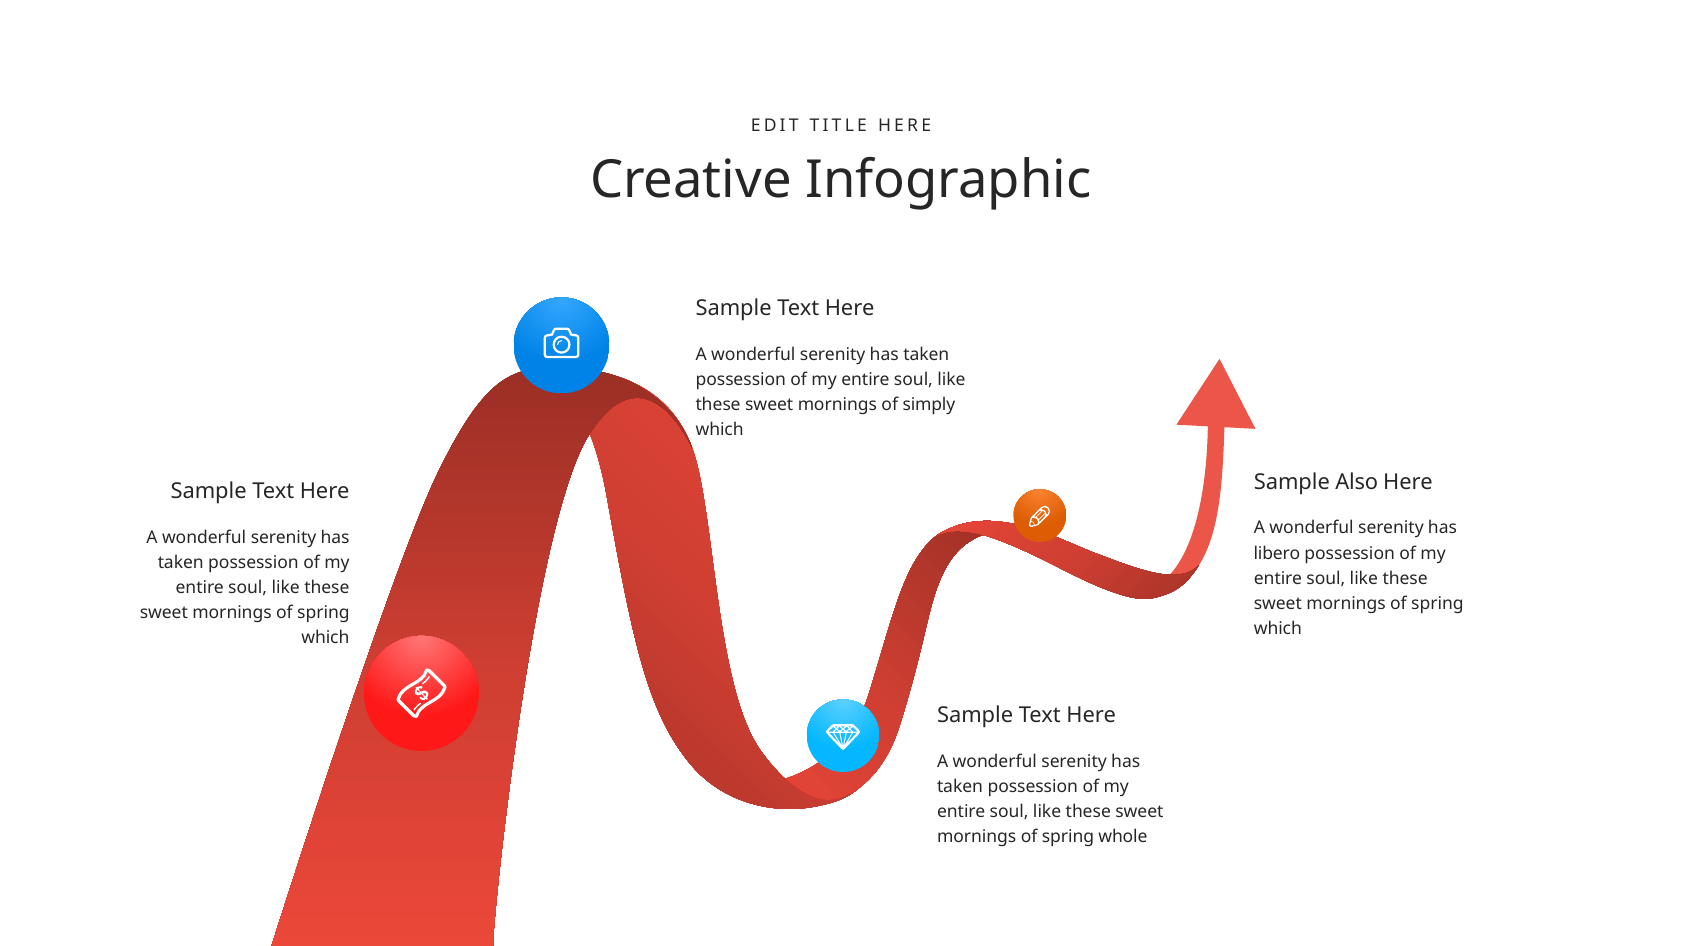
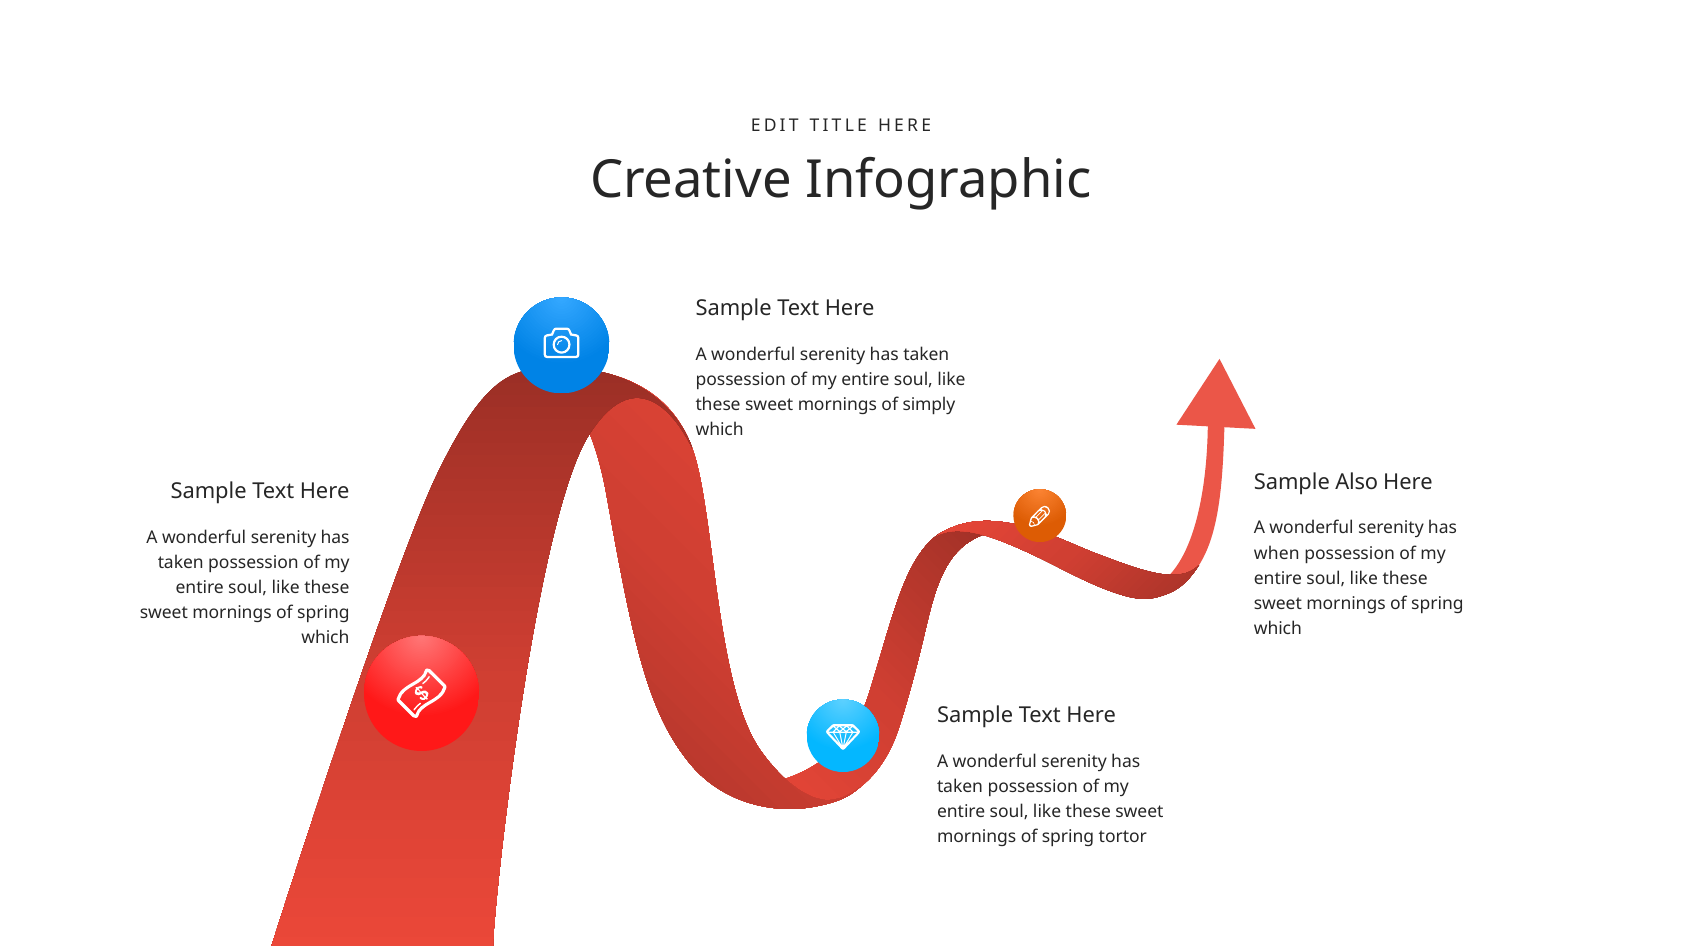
libero: libero -> when
whole: whole -> tortor
